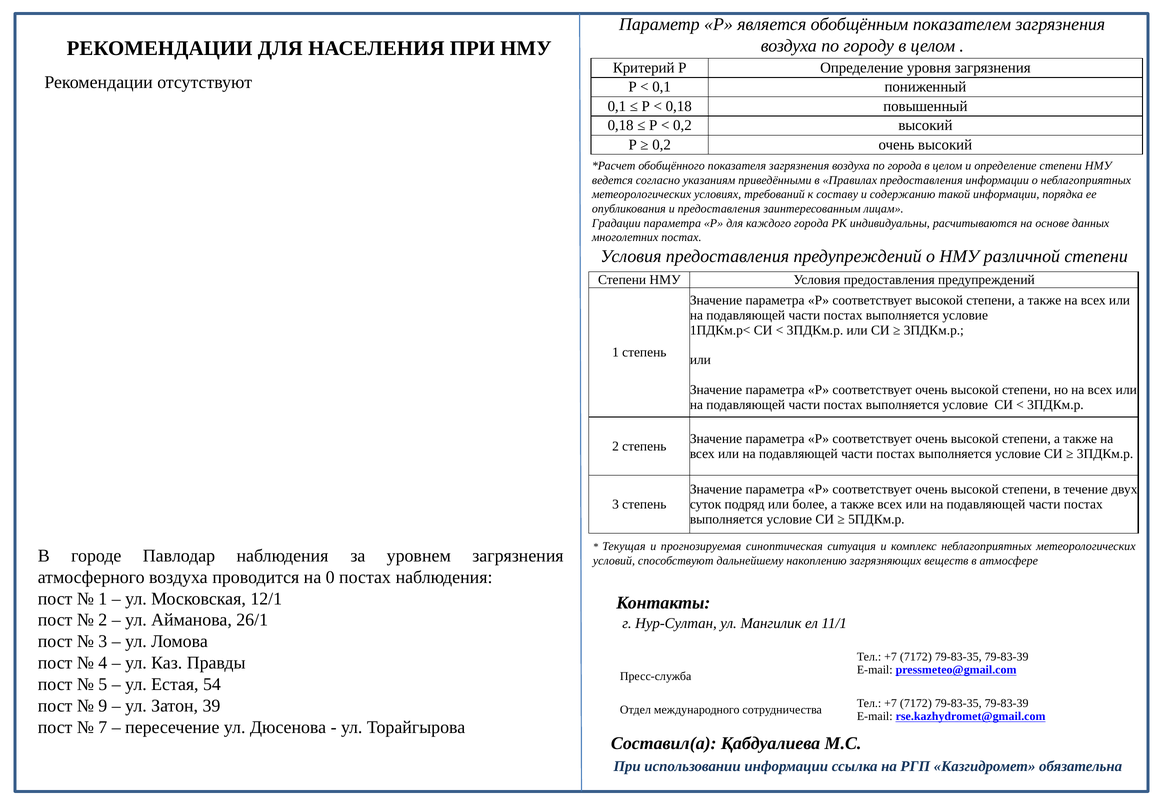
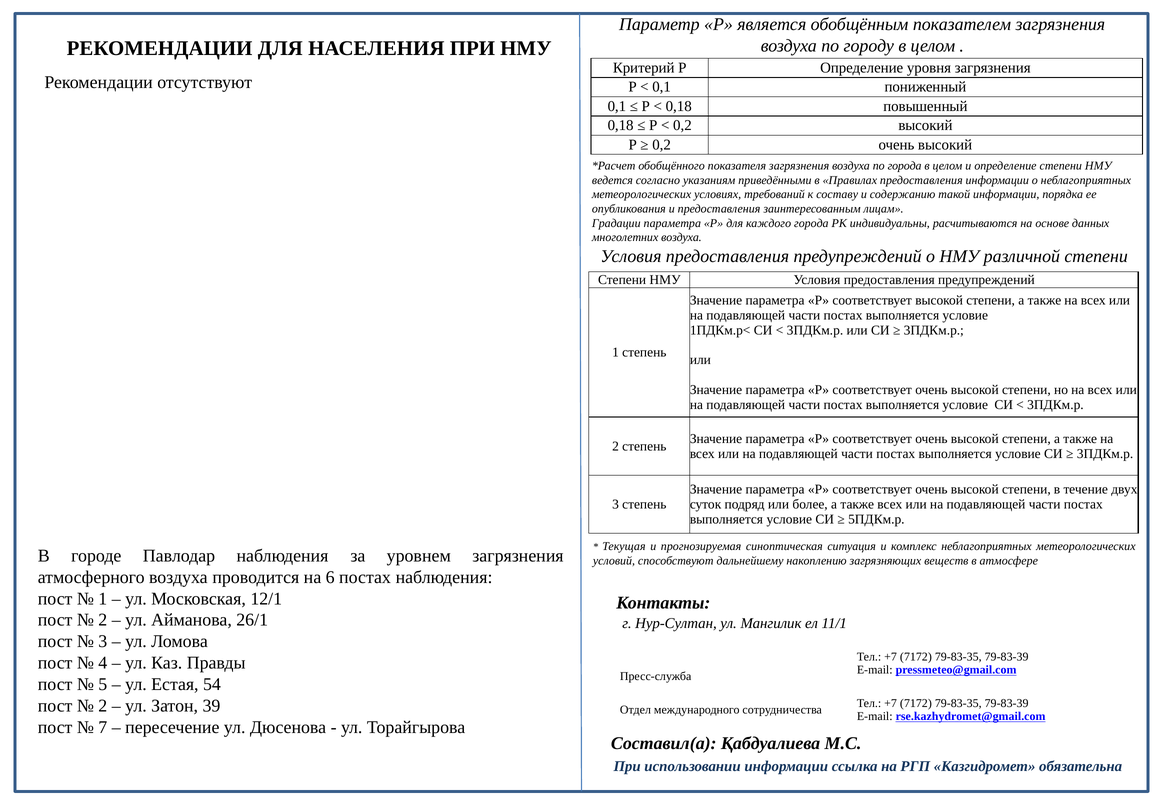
многолетних постах: постах -> воздуха
0: 0 -> 6
9 at (103, 706): 9 -> 2
